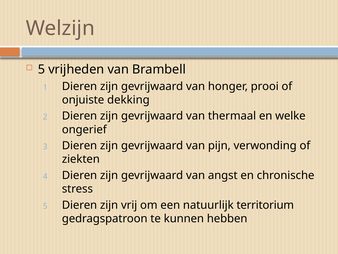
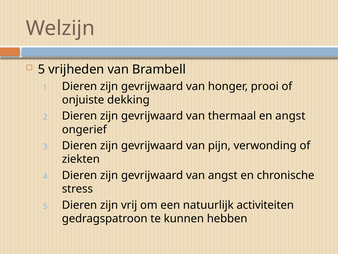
en welke: welke -> angst
territorium: territorium -> activiteiten
